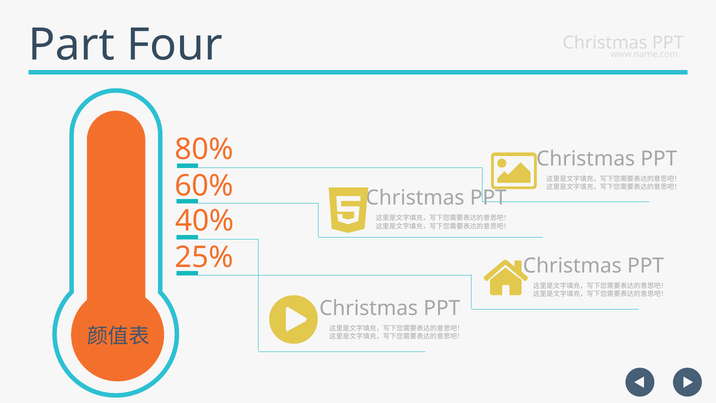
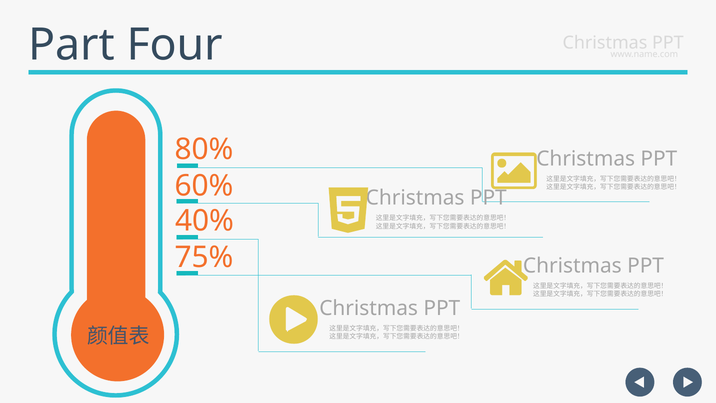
25%: 25% -> 75%
